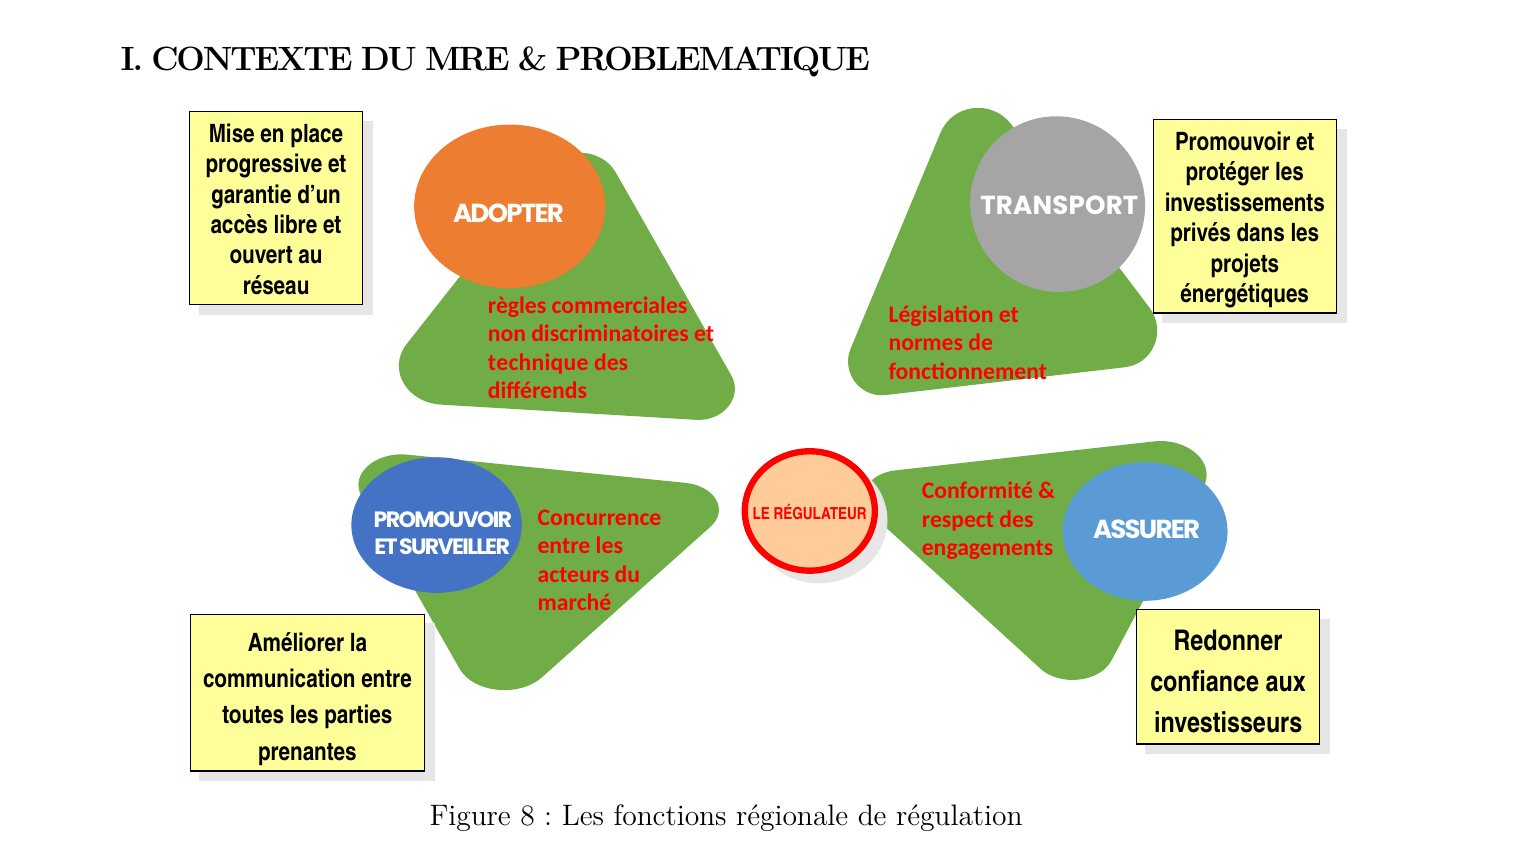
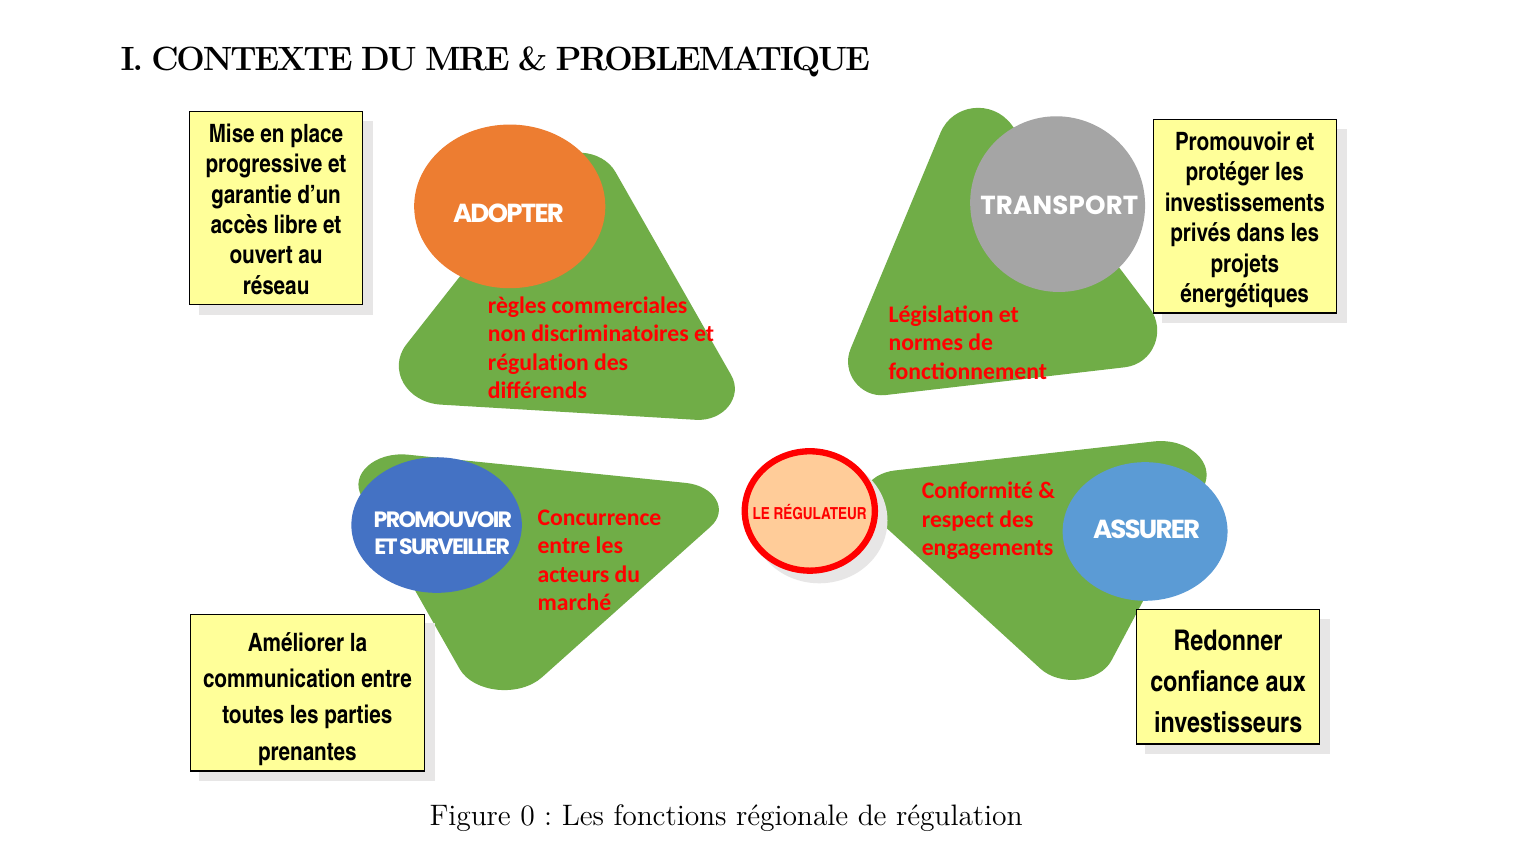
technique at (538, 362): technique -> régulation
8: 8 -> 0
